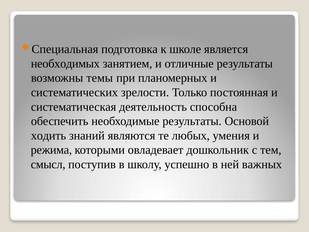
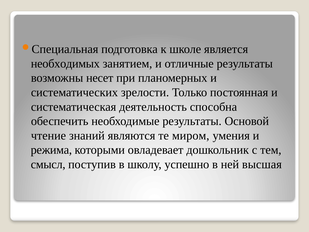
темы: темы -> несет
ходить: ходить -> чтение
любых: любых -> миром
важных: важных -> высшая
